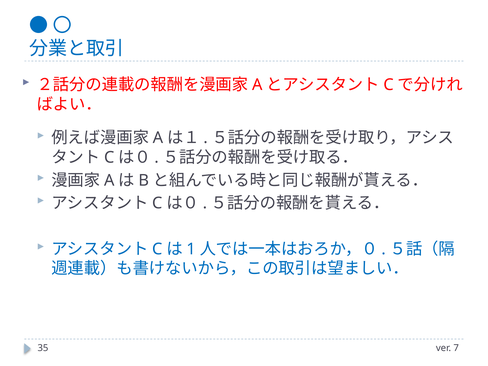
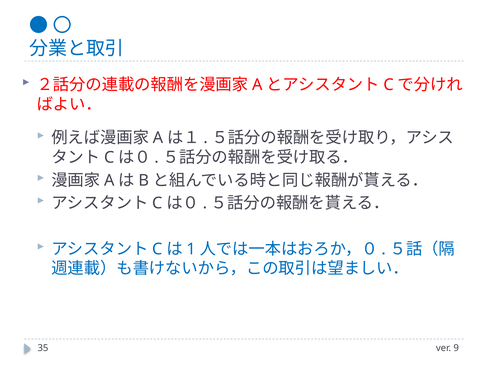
7: 7 -> 9
